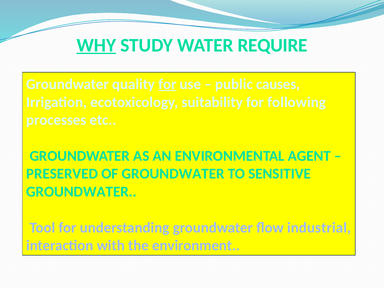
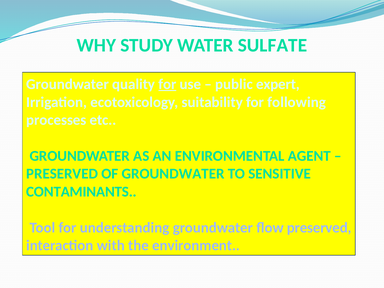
WHY underline: present -> none
REQUIRE: REQUIRE -> SULFATE
causes: causes -> expert
GROUNDWATER at (81, 192): GROUNDWATER -> CONTAMINANTS
flow industrial: industrial -> preserved
